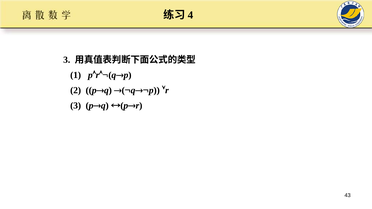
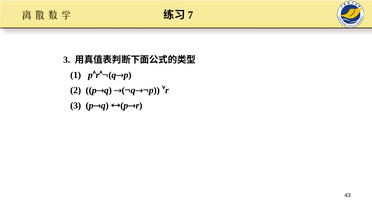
4: 4 -> 7
